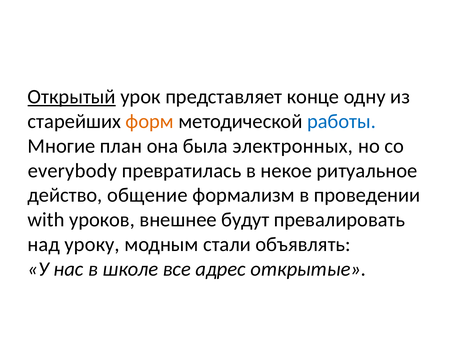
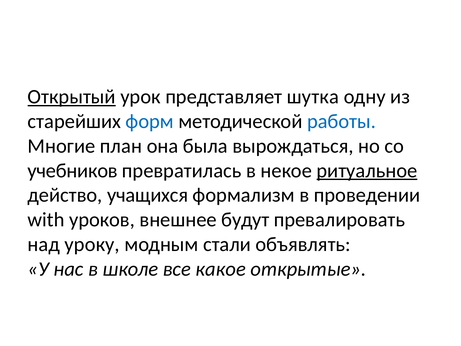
конце: конце -> шутка
форм colour: orange -> blue
электронных: электронных -> вырождаться
everybody: everybody -> учебников
ритуальное underline: none -> present
общение: общение -> учащихся
адрес: адрес -> какое
